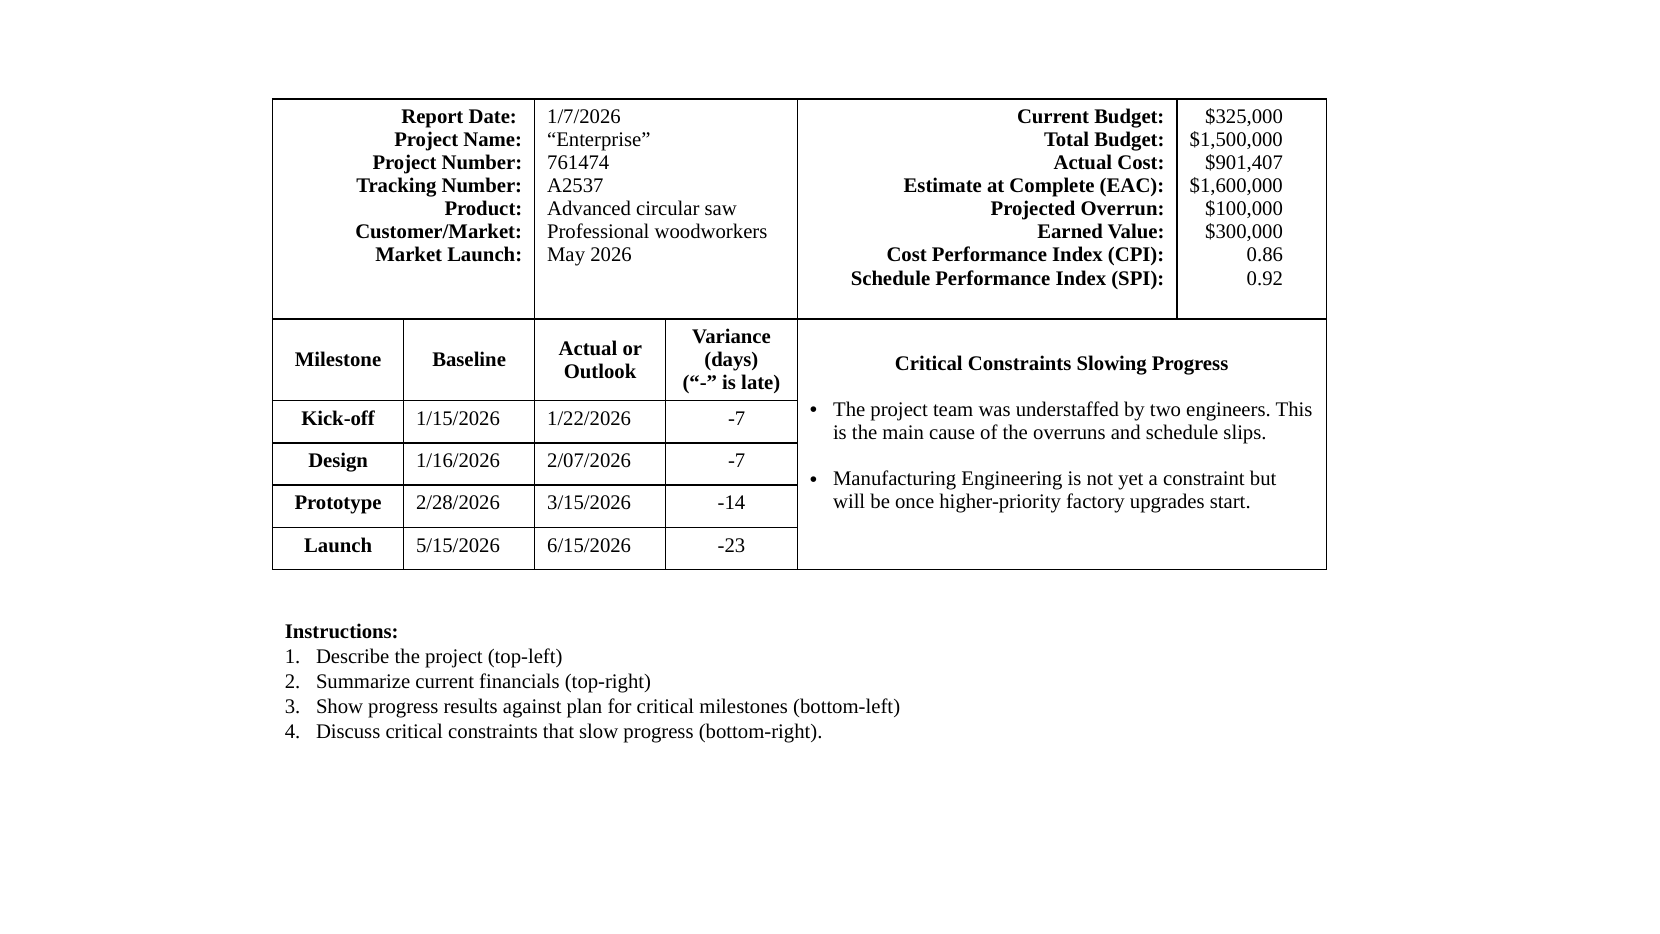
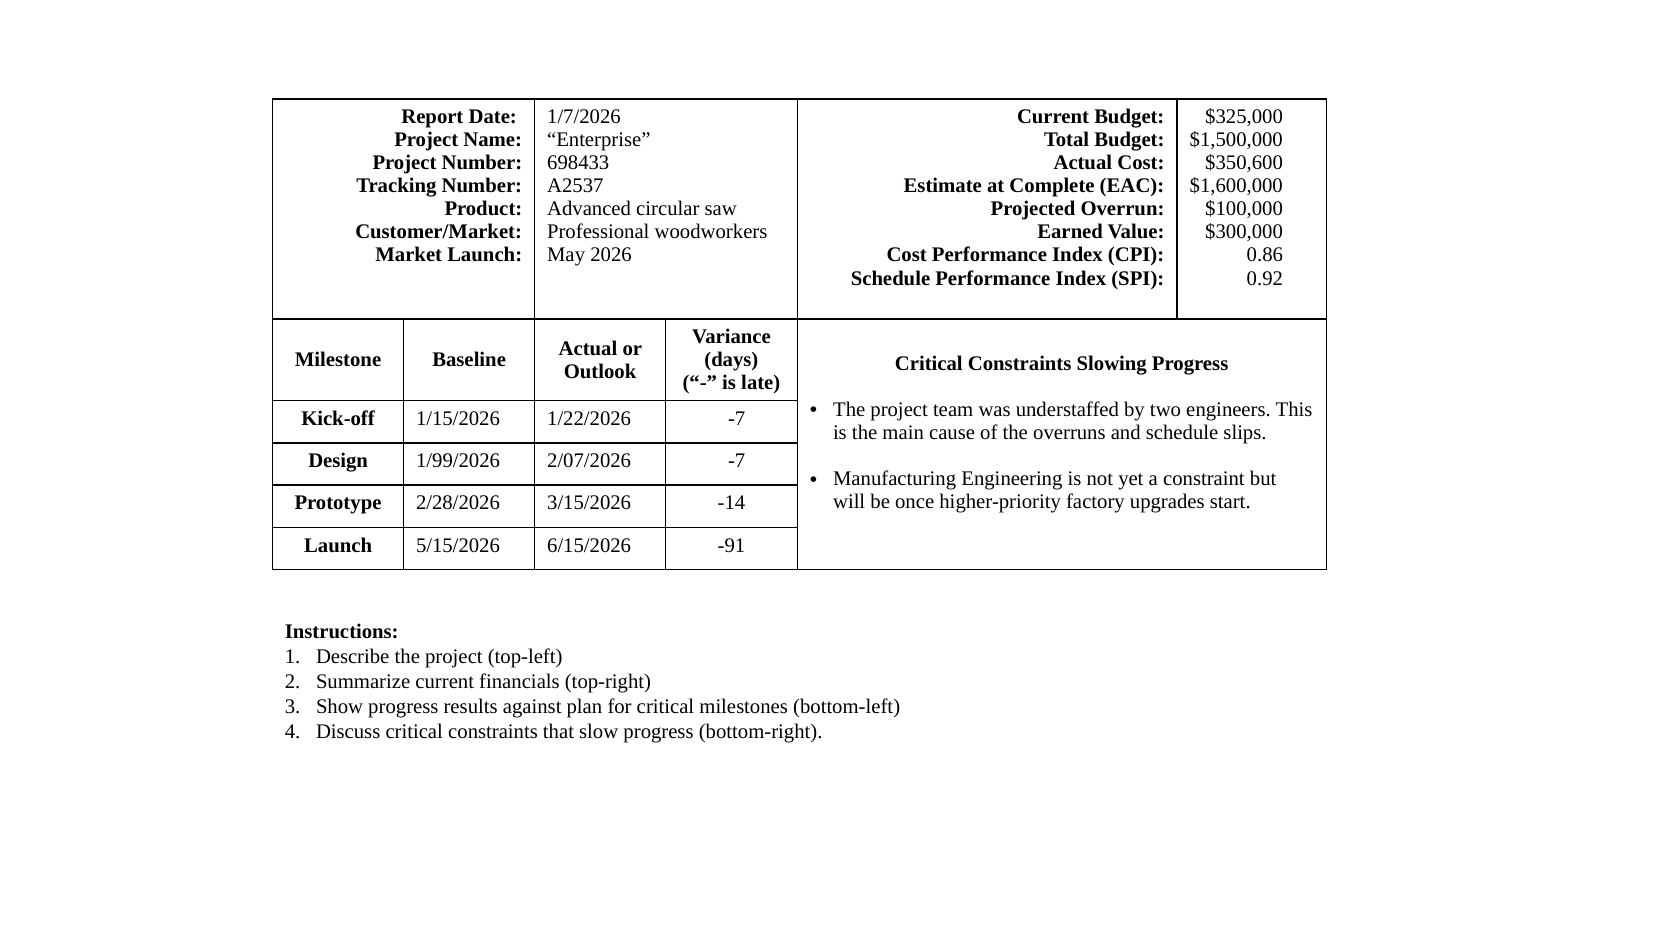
761474: 761474 -> 698433
$901,407: $901,407 -> $350,600
1/16/2026: 1/16/2026 -> 1/99/2026
-23: -23 -> -91
